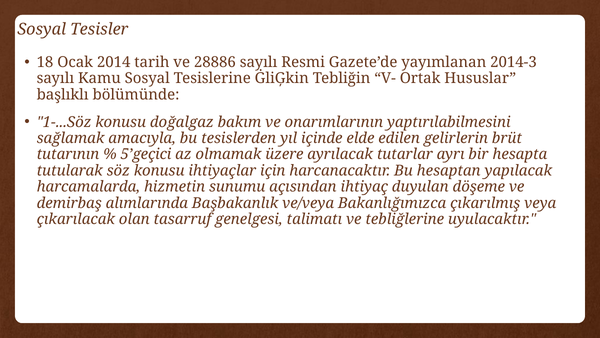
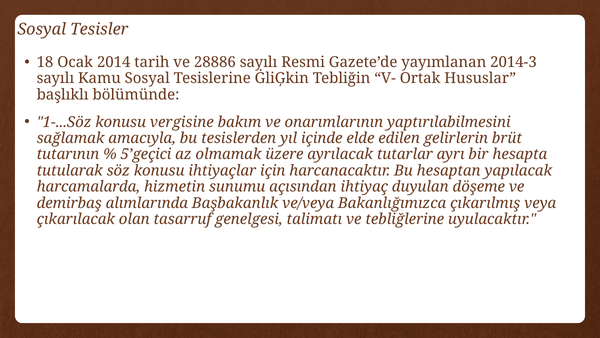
doğalgaz: doğalgaz -> vergisine
